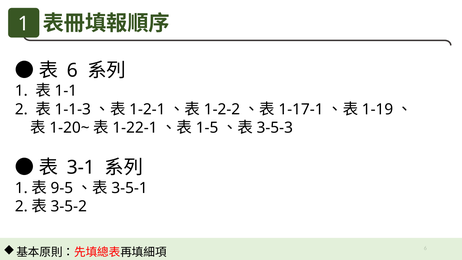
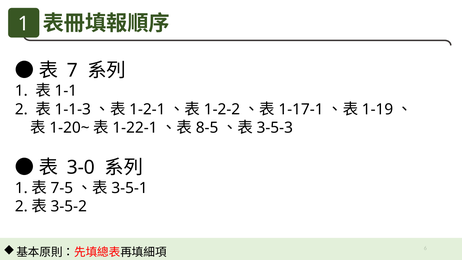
6 at (72, 70): 6 -> 7
1-5: 1-5 -> 8-5
3-1: 3-1 -> 3-0
9-5: 9-5 -> 7-5
